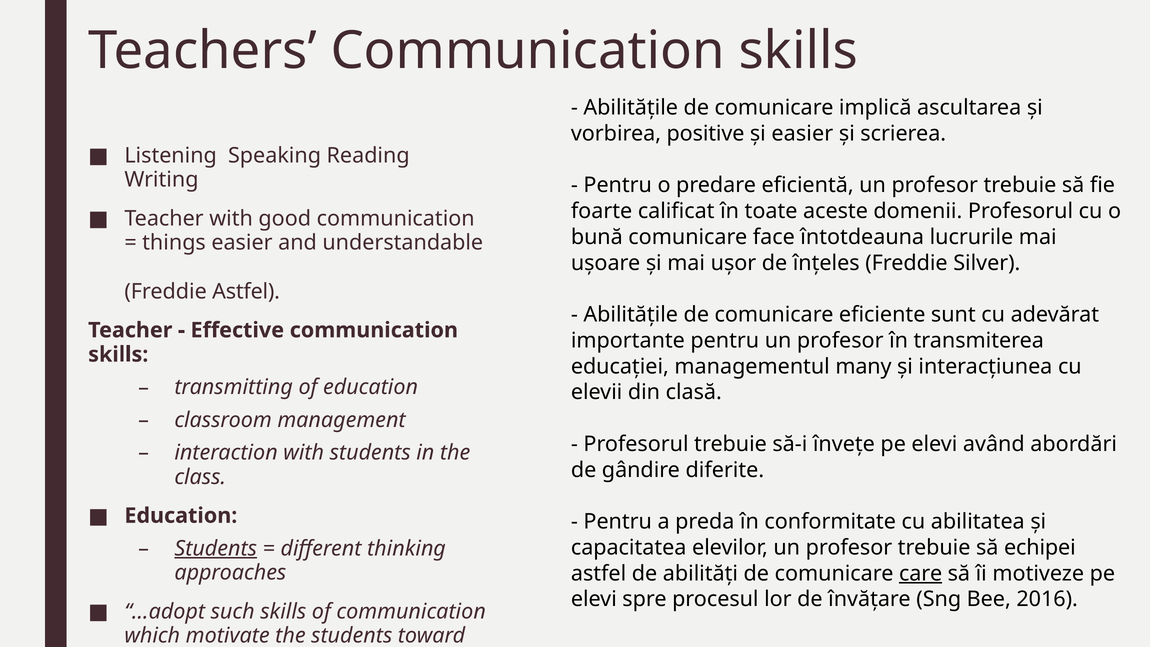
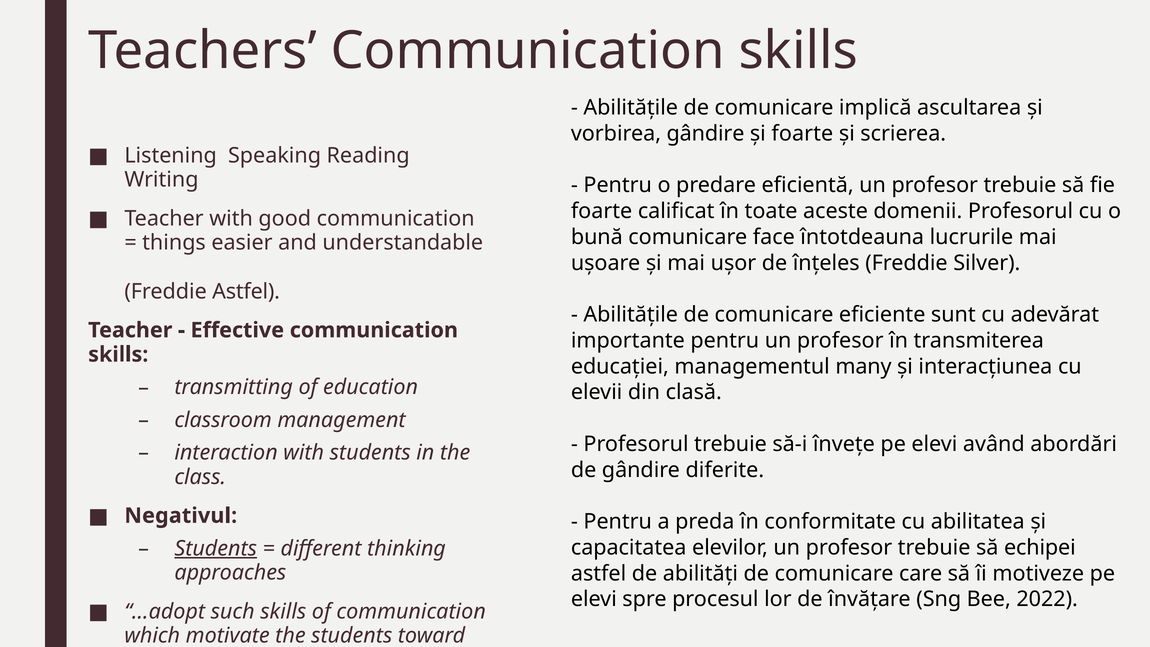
vorbirea positive: positive -> gândire
și easier: easier -> foarte
Education at (181, 516): Education -> Negativul
care underline: present -> none
2016: 2016 -> 2022
